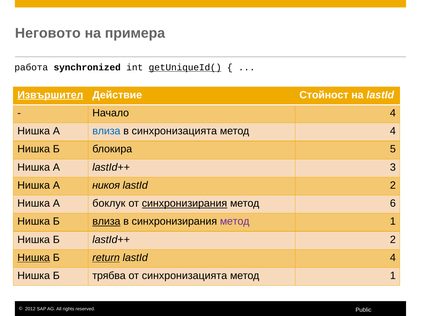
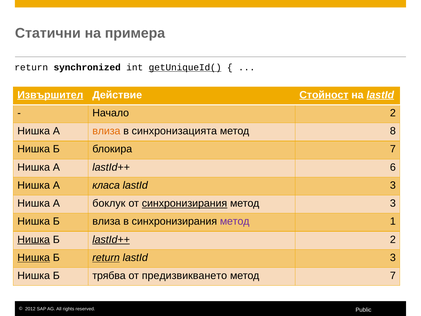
Неговото: Неговото -> Статични
работа at (31, 67): работа -> return
Стойност underline: none -> present
lastId at (380, 95) underline: none -> present
Начало 4: 4 -> 2
влиза at (106, 131) colour: blue -> orange
метод 4: 4 -> 8
блокира 5: 5 -> 7
3: 3 -> 6
никоя: никоя -> класа
2 at (393, 185): 2 -> 3
метод 6: 6 -> 3
влиза at (106, 221) underline: present -> none
Нишка at (34, 239) underline: none -> present
lastId++ at (111, 239) underline: none -> present
4 at (393, 257): 4 -> 3
от синхронизацията: синхронизацията -> предизвикването
1 at (393, 275): 1 -> 7
